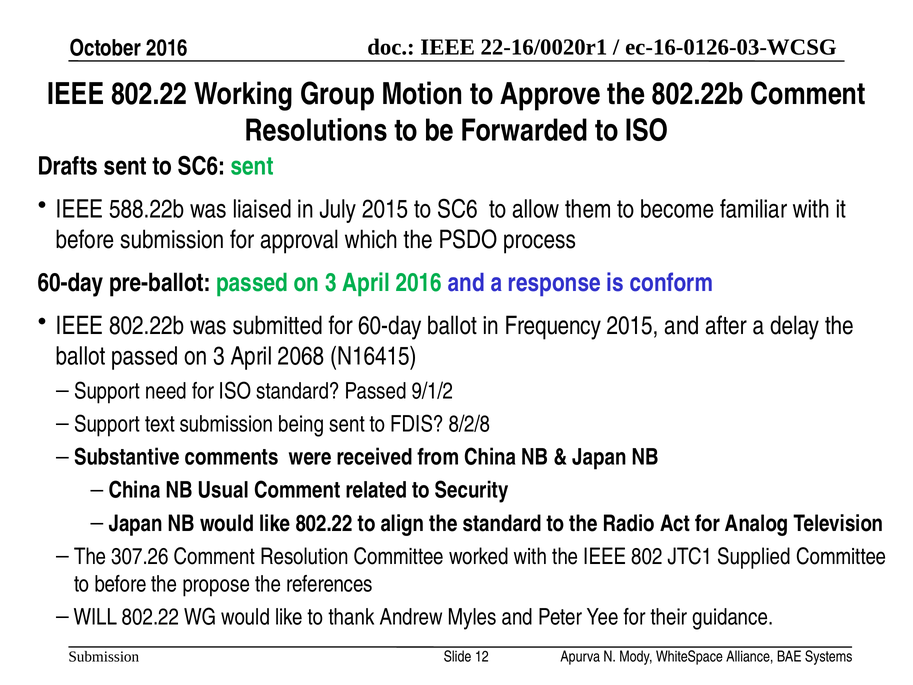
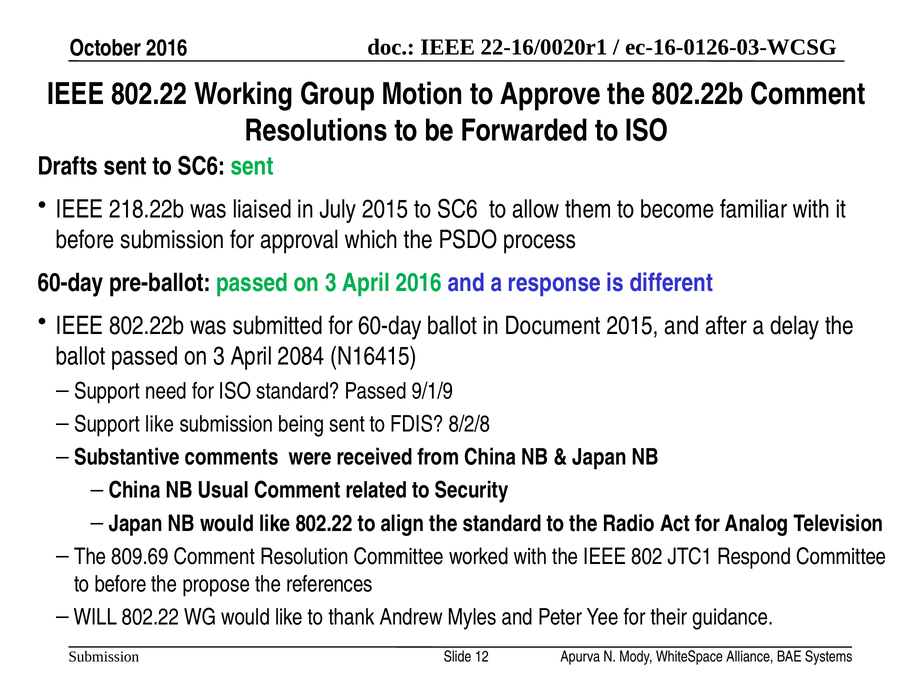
588.22b: 588.22b -> 218.22b
conform: conform -> different
Frequency: Frequency -> Document
2068: 2068 -> 2084
9/1/2: 9/1/2 -> 9/1/9
Support text: text -> like
307.26: 307.26 -> 809.69
Supplied: Supplied -> Respond
